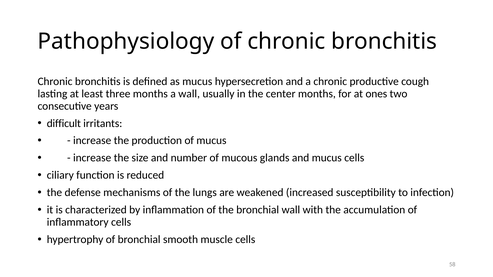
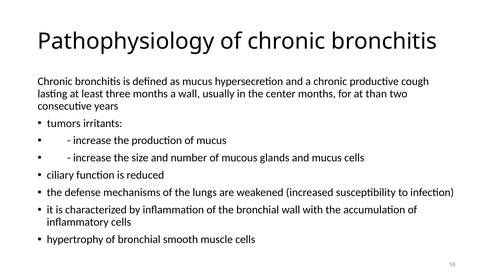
ones: ones -> than
difficult: difficult -> tumors
